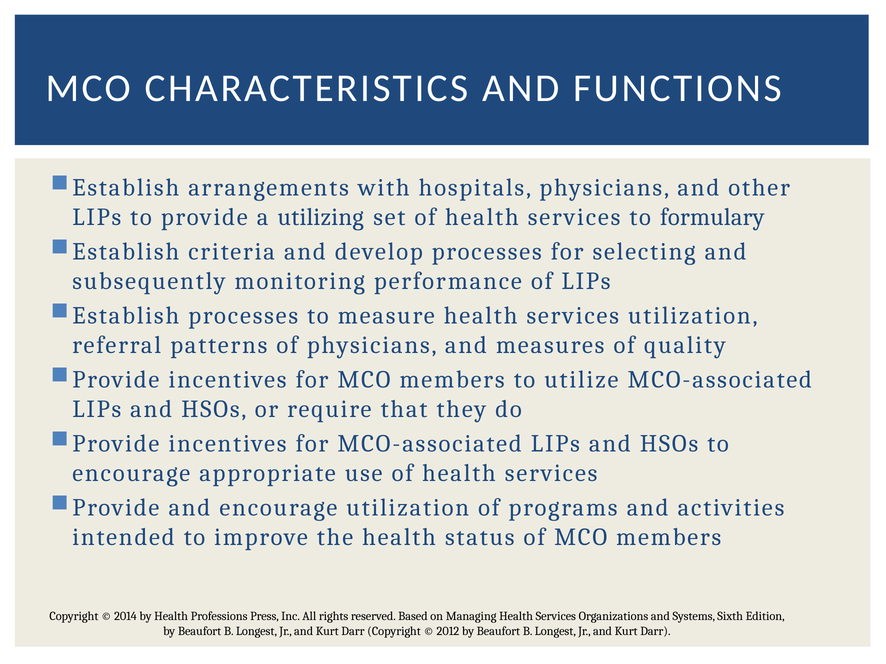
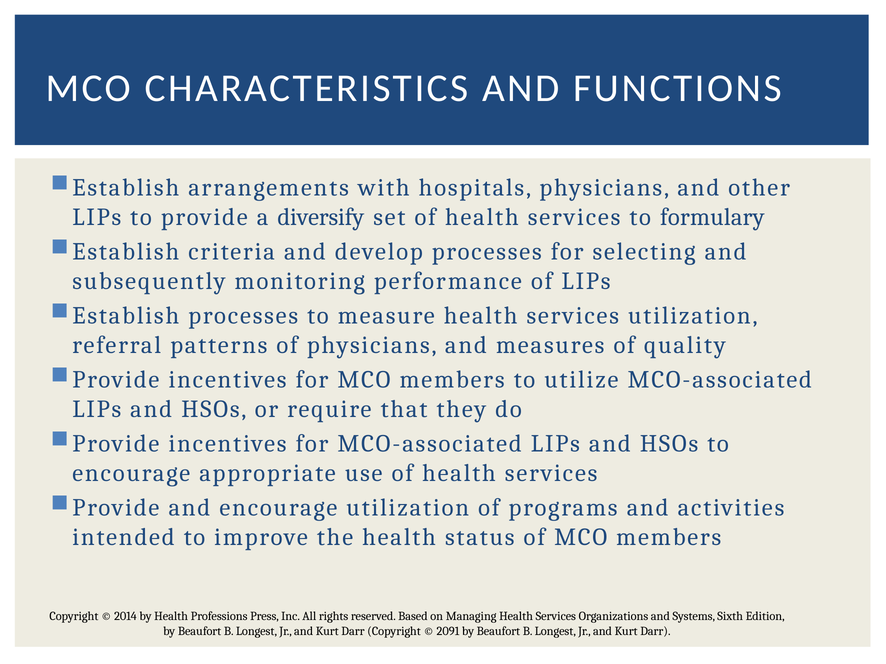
utilizing: utilizing -> diversify
2012: 2012 -> 2091
